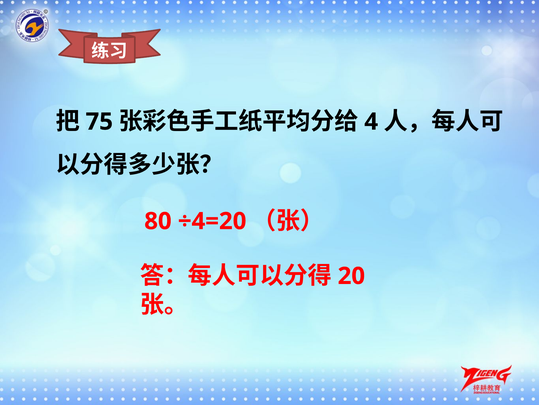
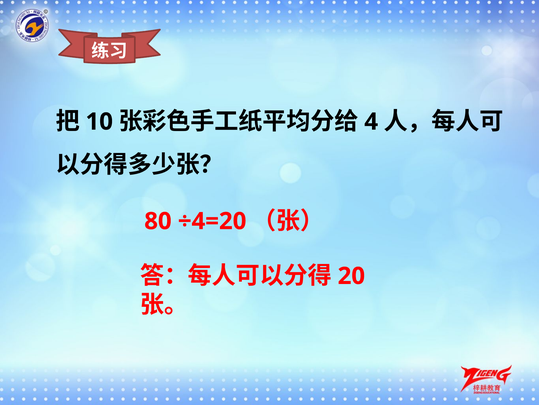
75: 75 -> 10
